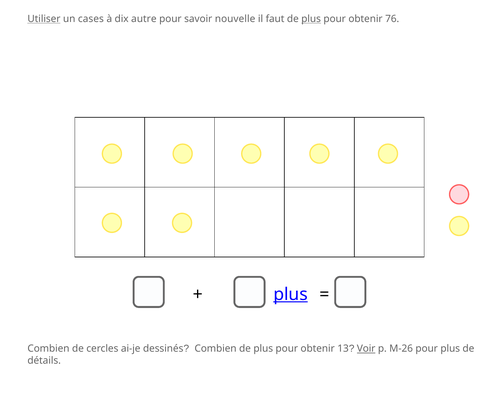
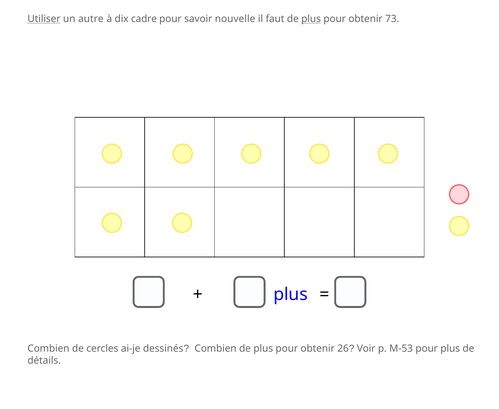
cases: cases -> autre
autre: autre -> cadre
76: 76 -> 73
plus at (291, 295) underline: present -> none
13: 13 -> 26
Voir underline: present -> none
M-26: M-26 -> M-53
